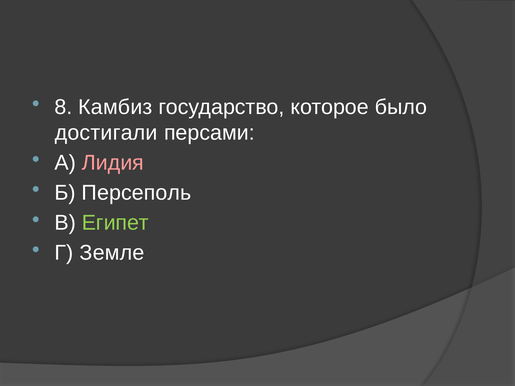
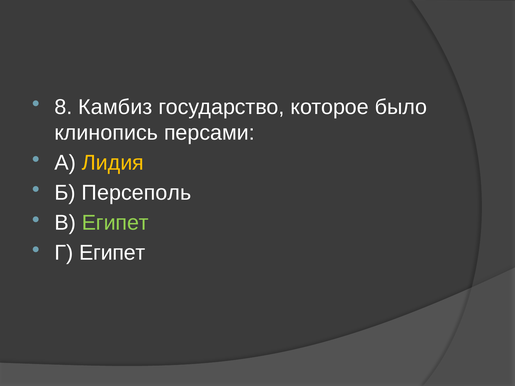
достигали: достигали -> клинопись
Лидия colour: pink -> yellow
Г Земле: Земле -> Египет
